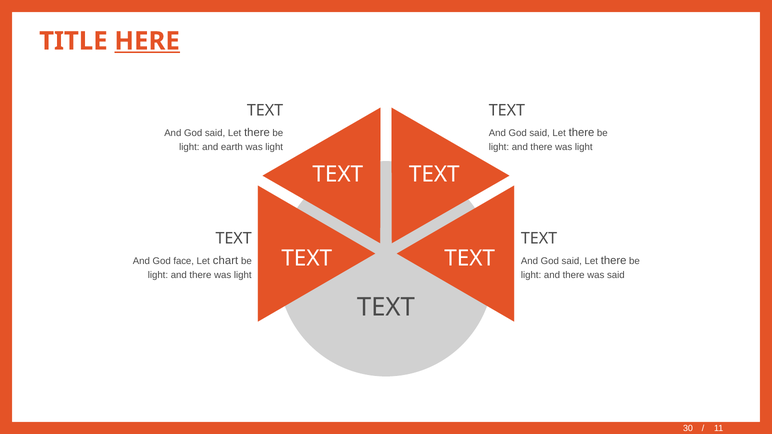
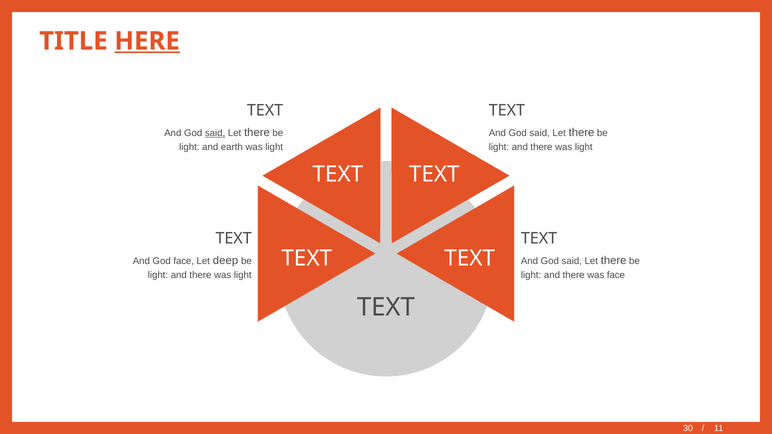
said at (215, 133) underline: none -> present
chart: chart -> deep
was said: said -> face
